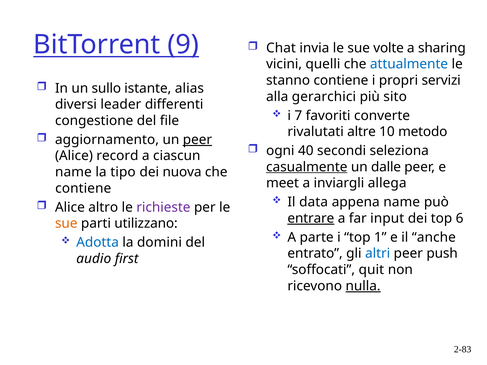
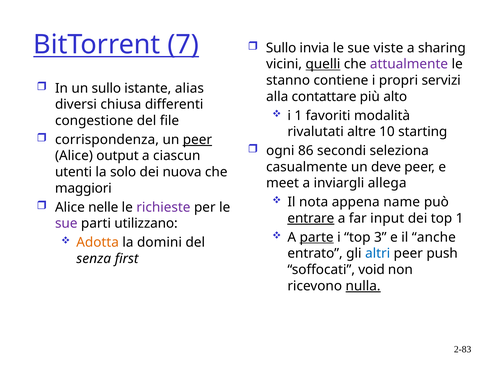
9: 9 -> 7
Chat at (281, 48): Chat -> Sullo
volte: volte -> viste
quelli underline: none -> present
attualmente colour: blue -> purple
gerarchici: gerarchici -> contattare
sito: sito -> alto
leader: leader -> chiusa
i 7: 7 -> 1
converte: converte -> modalità
metodo: metodo -> starting
aggiornamento: aggiornamento -> corrispondenza
40: 40 -> 86
record: record -> output
casualmente underline: present -> none
dalle: dalle -> deve
name at (73, 172): name -> utenti
tipo: tipo -> solo
contiene at (83, 188): contiene -> maggiori
data: data -> nota
altro: altro -> nelle
top 6: 6 -> 1
sue at (66, 224) colour: orange -> purple
parte underline: none -> present
1: 1 -> 3
Adotta colour: blue -> orange
audio: audio -> senza
quit: quit -> void
